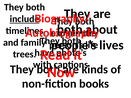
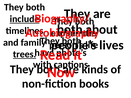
trees underline: none -> present
